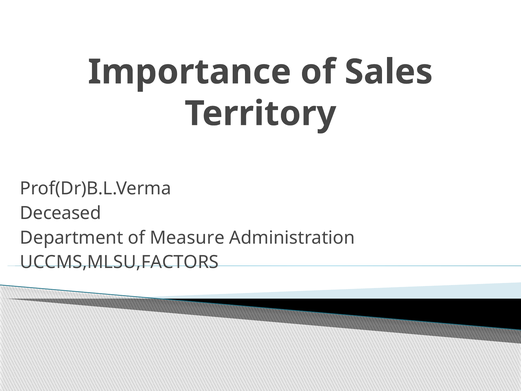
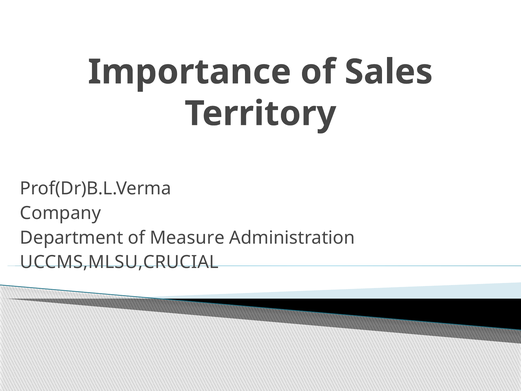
Deceased: Deceased -> Company
UCCMS,MLSU,FACTORS: UCCMS,MLSU,FACTORS -> UCCMS,MLSU,CRUCIAL
